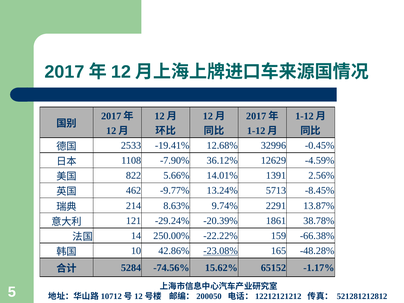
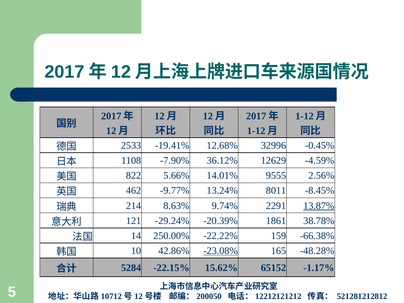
1391: 1391 -> 9555
5713: 5713 -> 8011
13.87% underline: none -> present
-74.56%: -74.56% -> -22.15%
